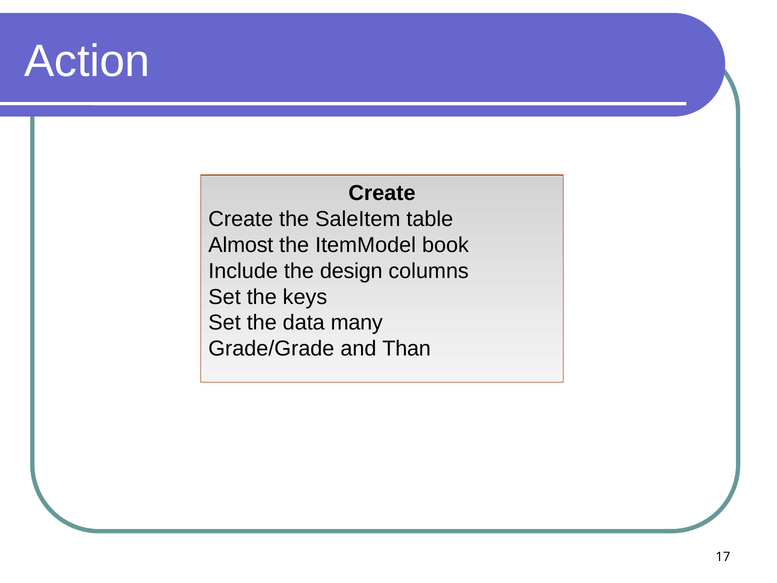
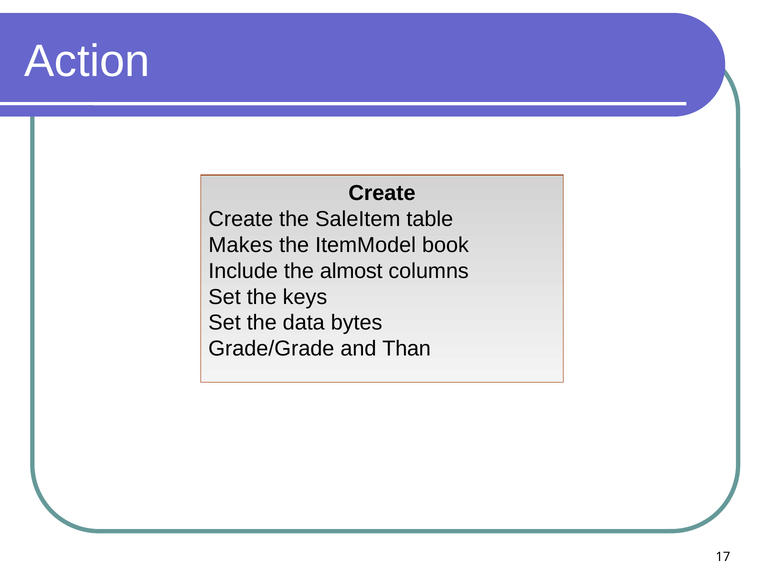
Almost: Almost -> Makes
design: design -> almost
many: many -> bytes
